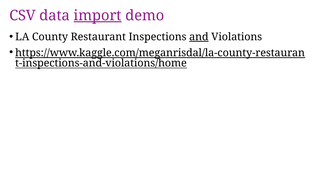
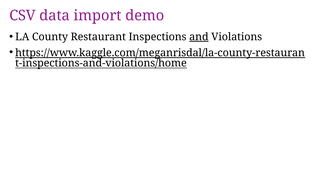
import underline: present -> none
